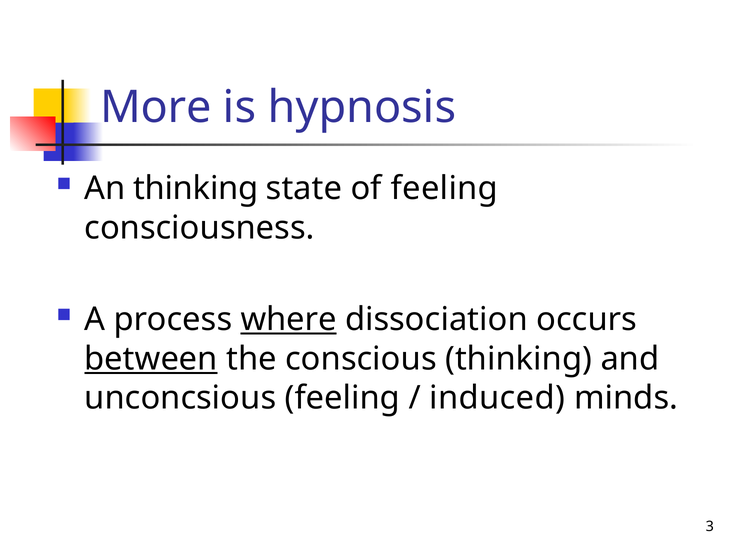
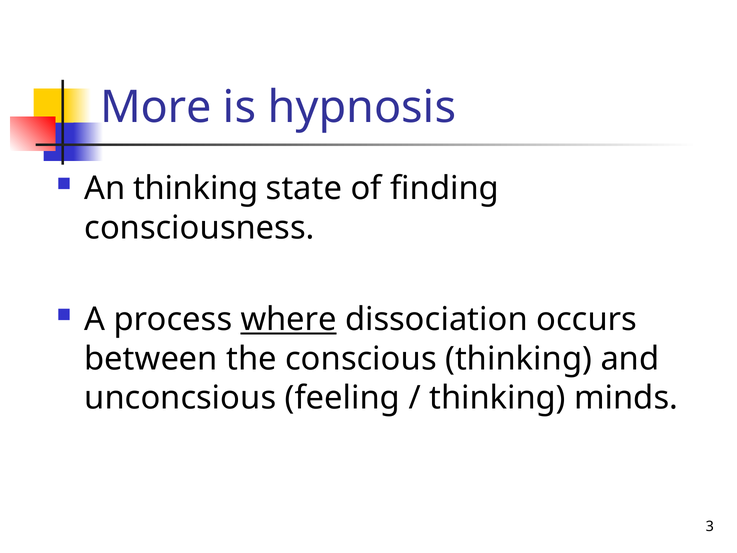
of feeling: feeling -> finding
between underline: present -> none
induced at (497, 398): induced -> thinking
